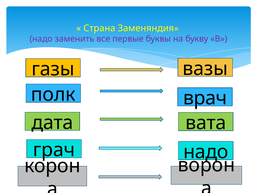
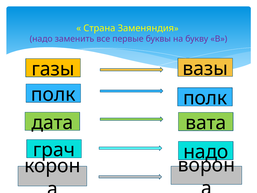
врач at (205, 98): врач -> полк
